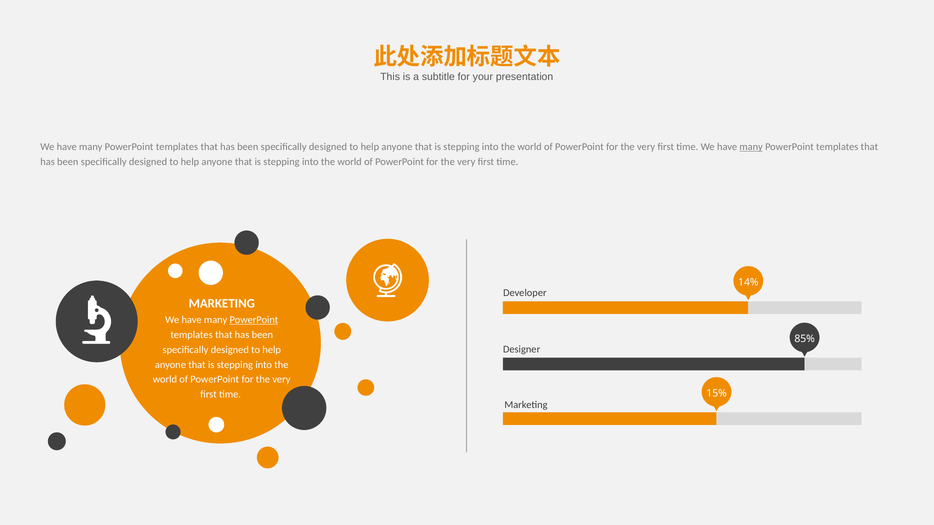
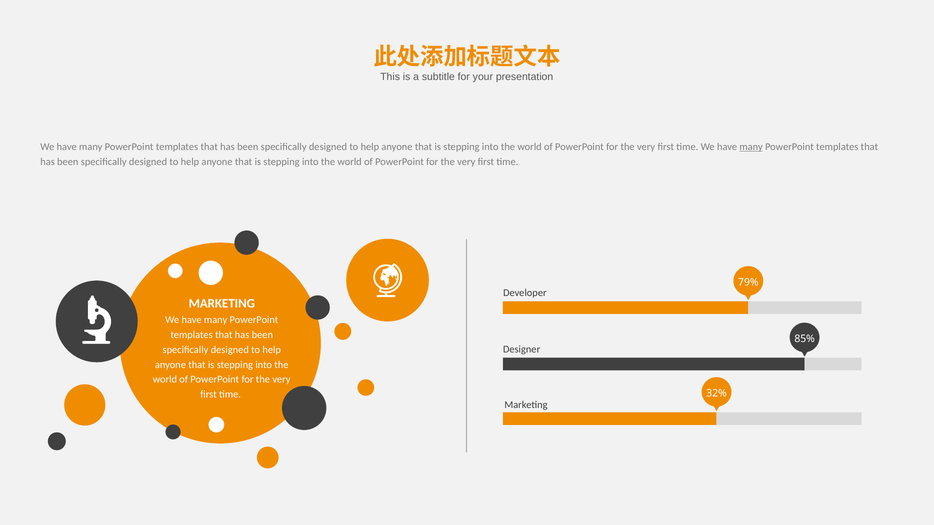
14%: 14% -> 79%
PowerPoint at (254, 320) underline: present -> none
15%: 15% -> 32%
